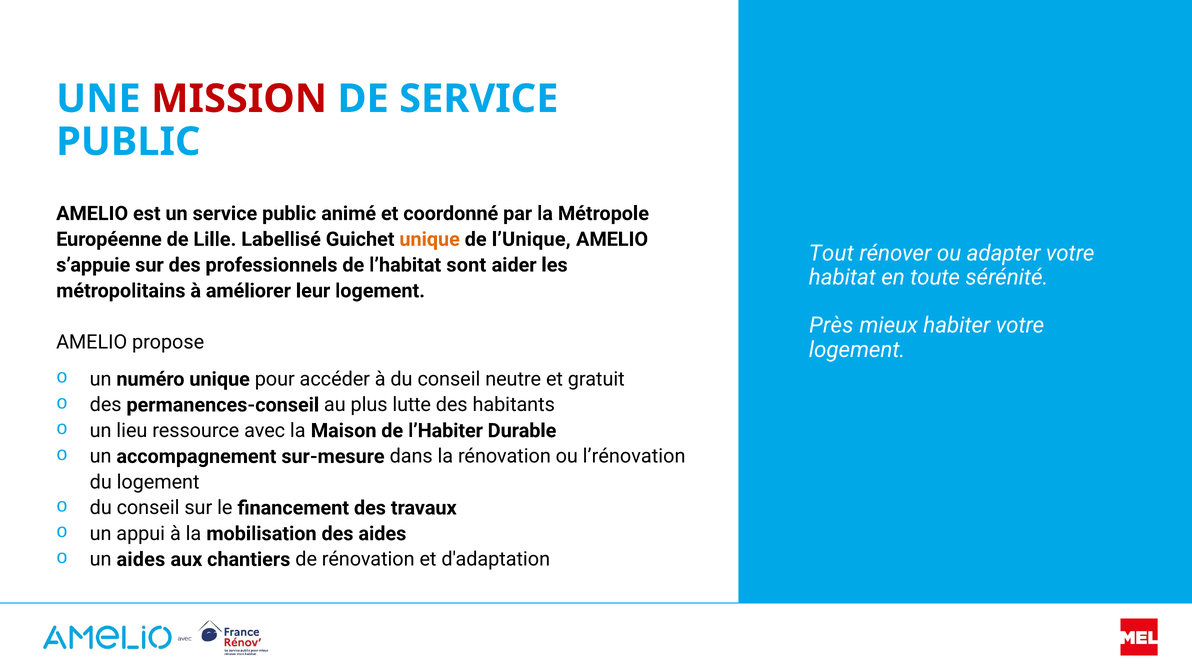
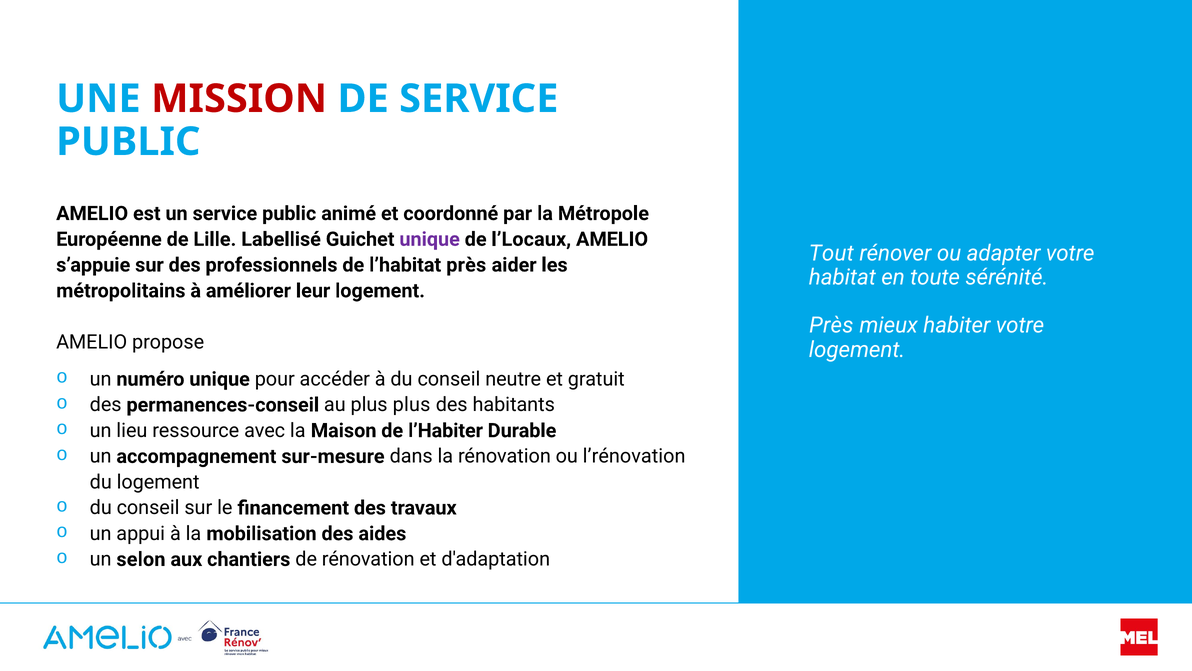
unique at (430, 239) colour: orange -> purple
l’Unique: l’Unique -> l’Locaux
l’habitat sont: sont -> près
plus lutte: lutte -> plus
un aides: aides -> selon
